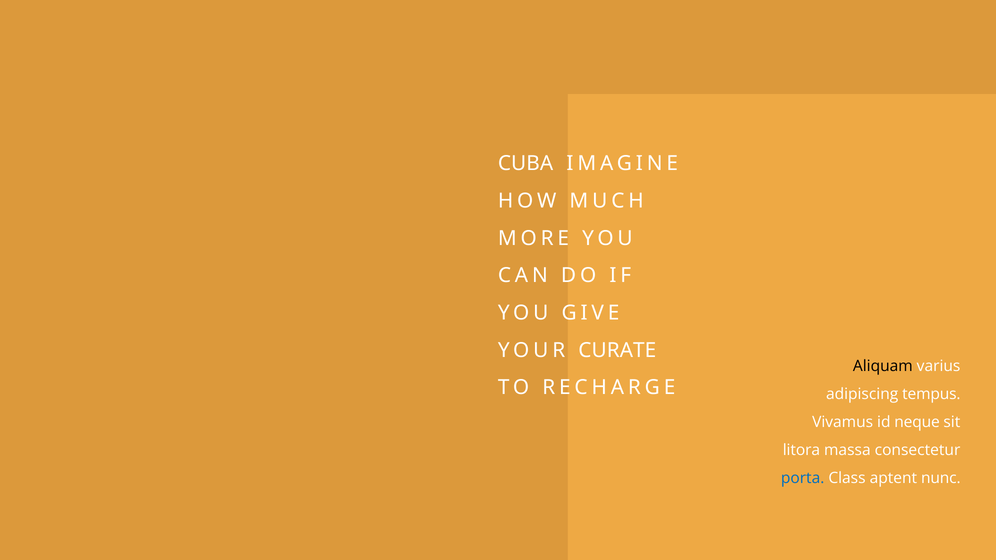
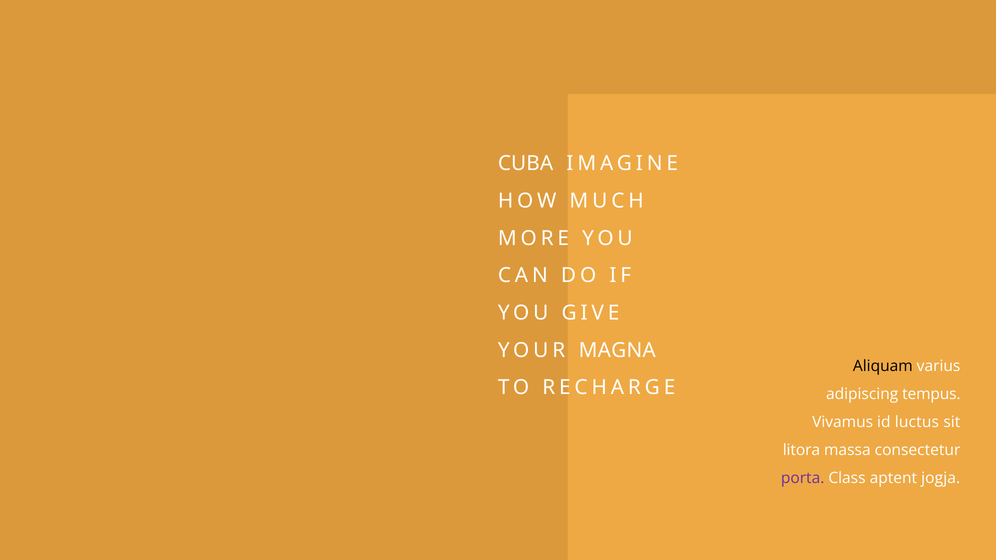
CURATE: CURATE -> MAGNA
neque: neque -> luctus
porta colour: blue -> purple
nunc: nunc -> jogja
